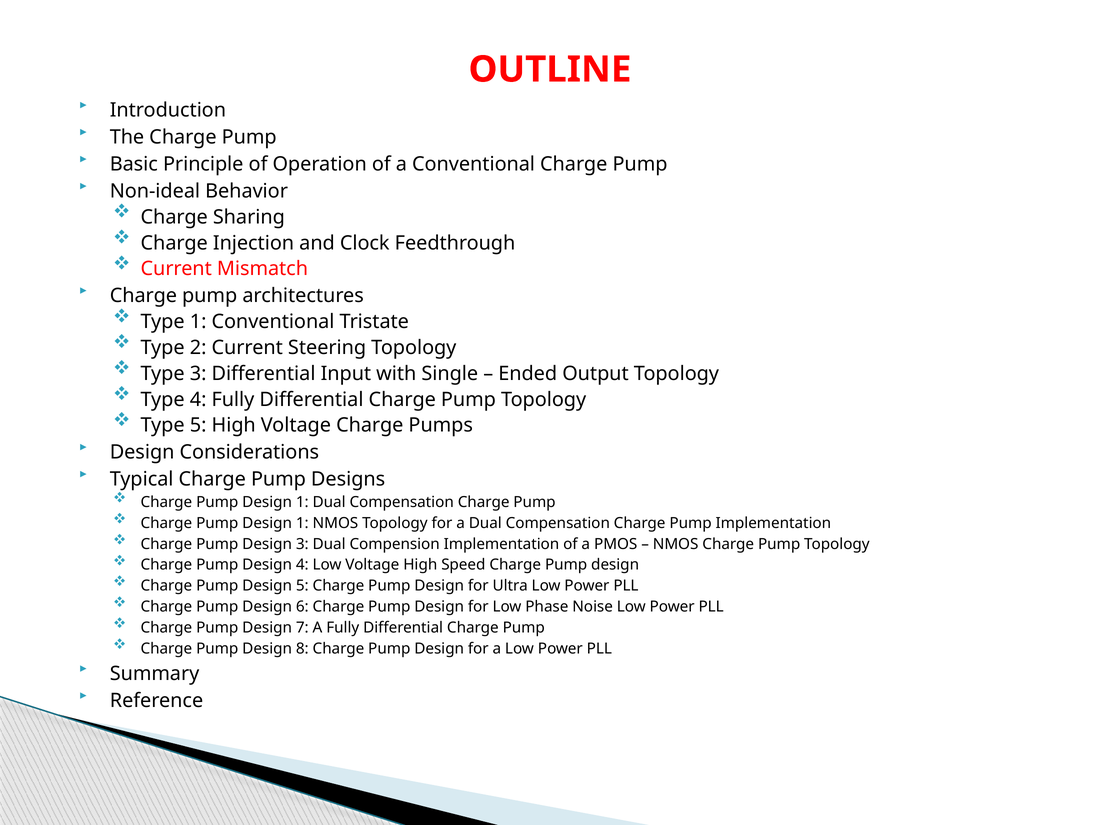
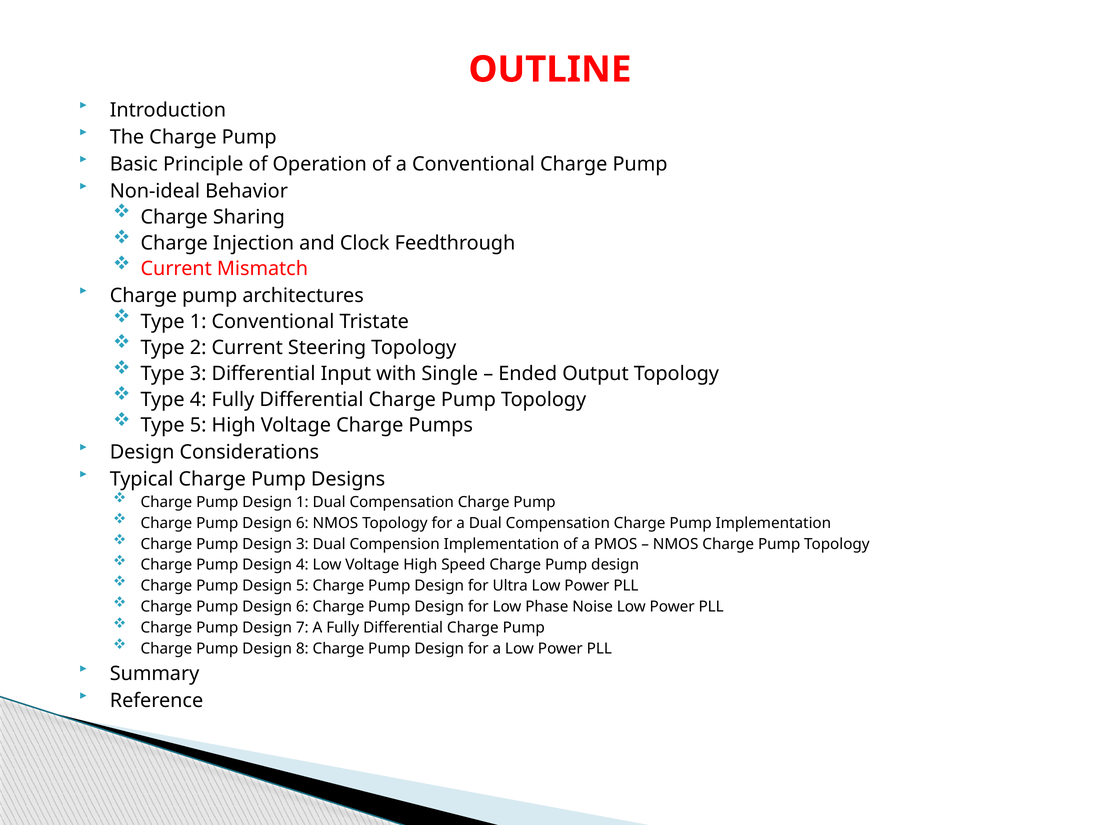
1 at (302, 523): 1 -> 6
